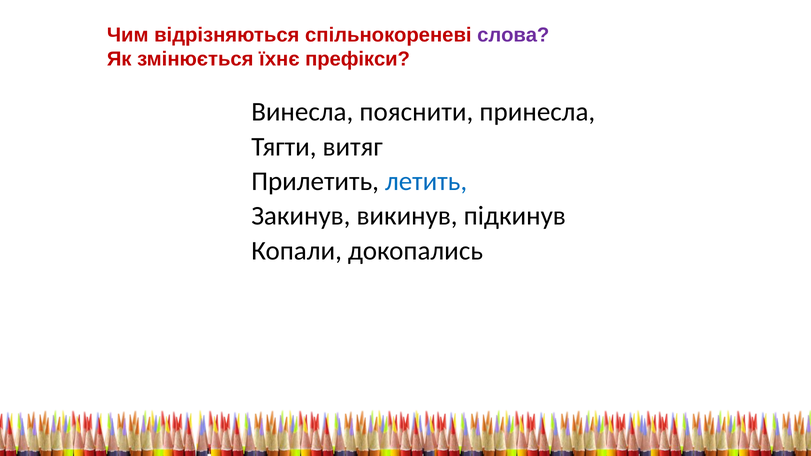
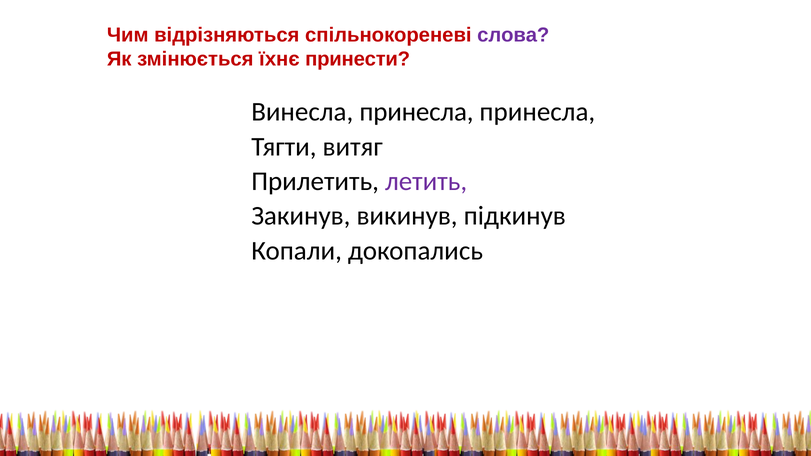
префікси: префікси -> принести
Винесла пояснити: пояснити -> принесла
летить colour: blue -> purple
